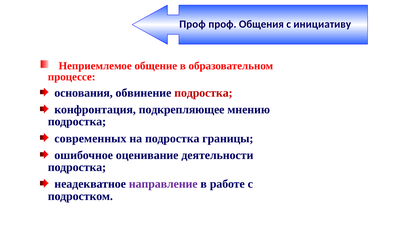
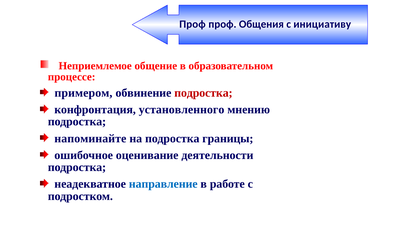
основания: основания -> примером
подкрепляющее: подкрепляющее -> установленного
современных: современных -> напоминайте
направление colour: purple -> blue
